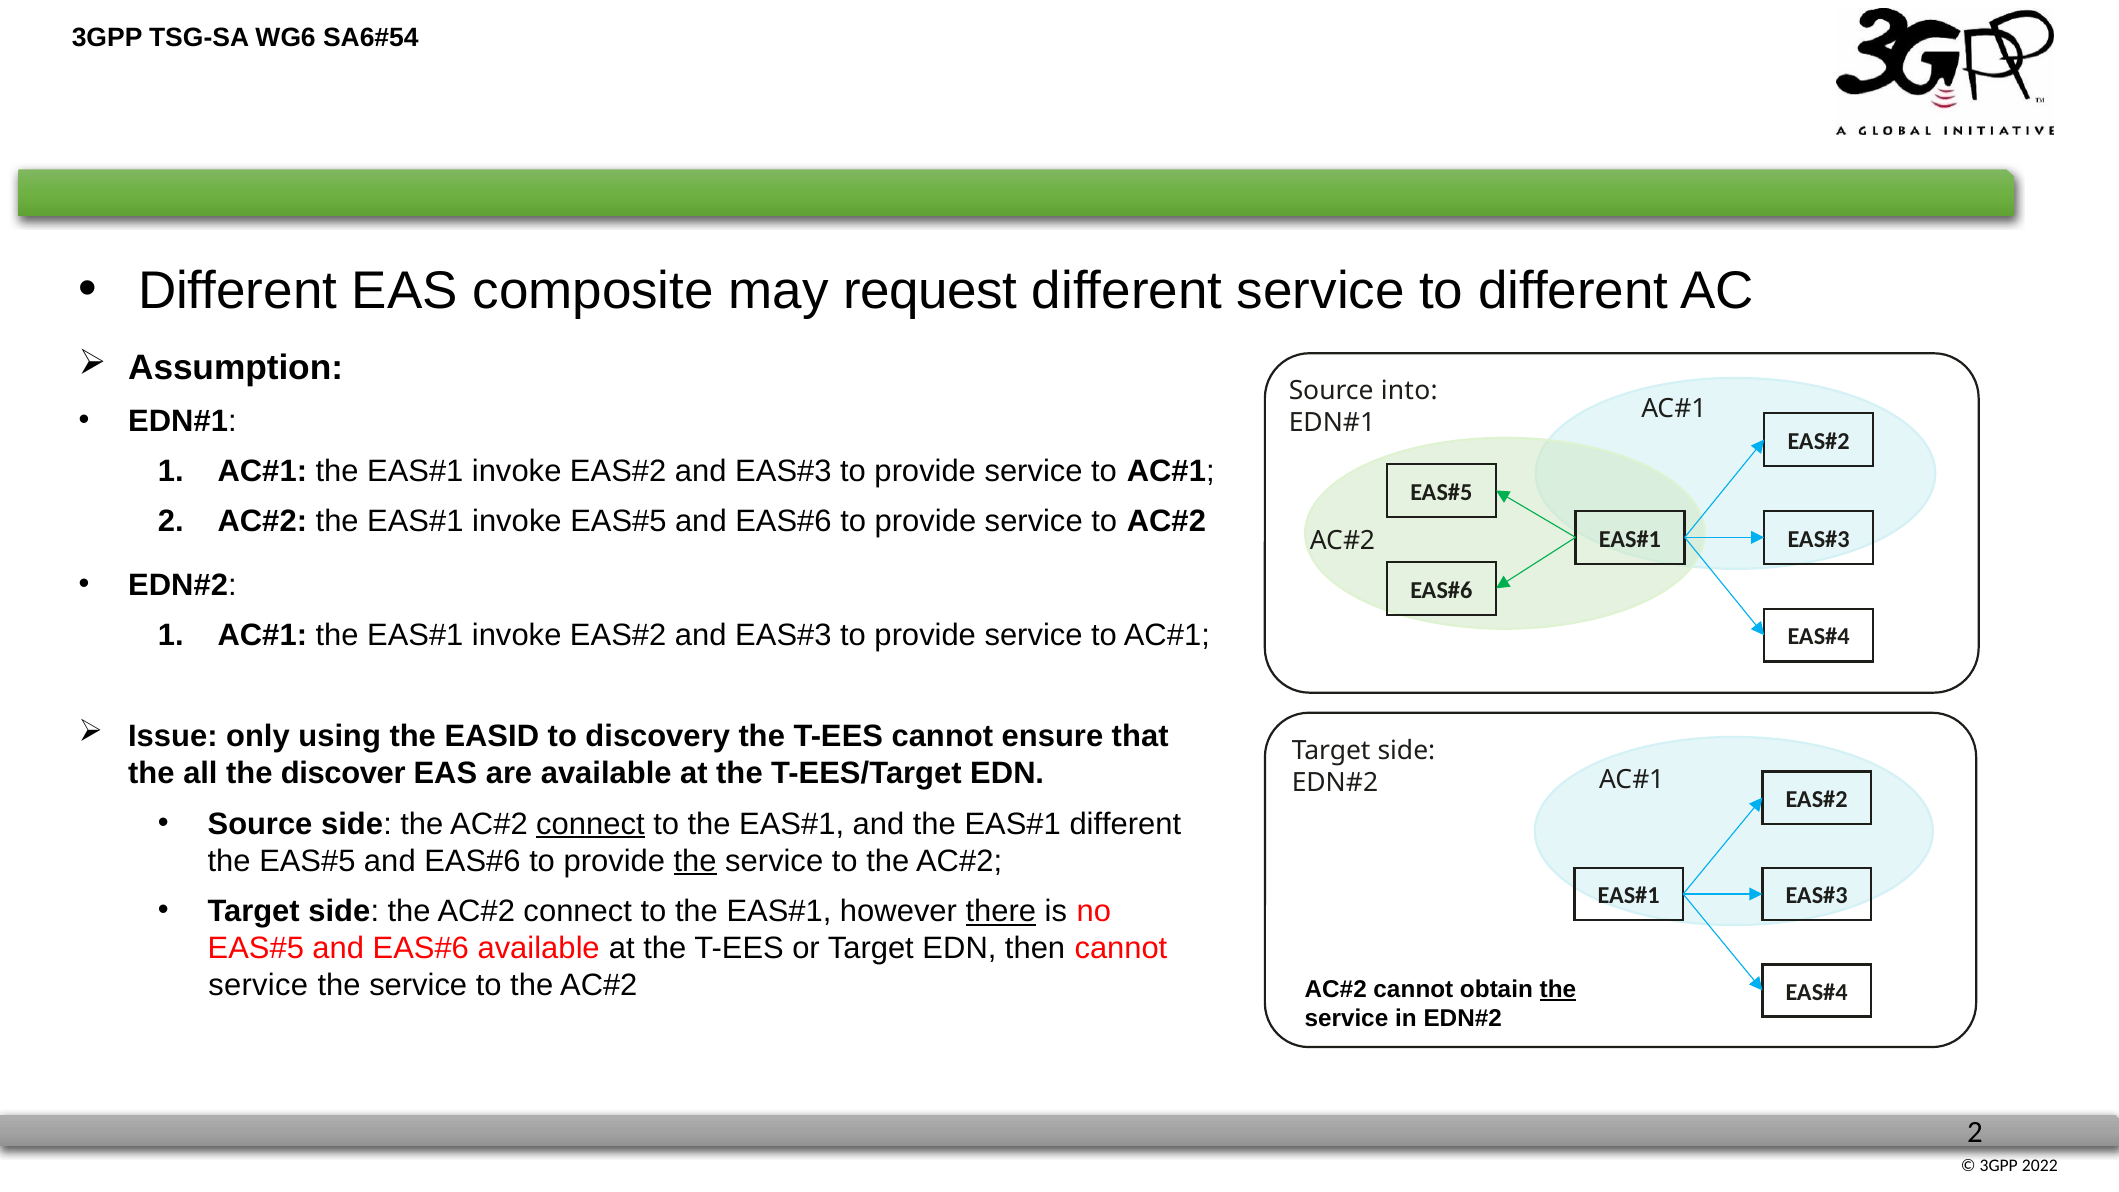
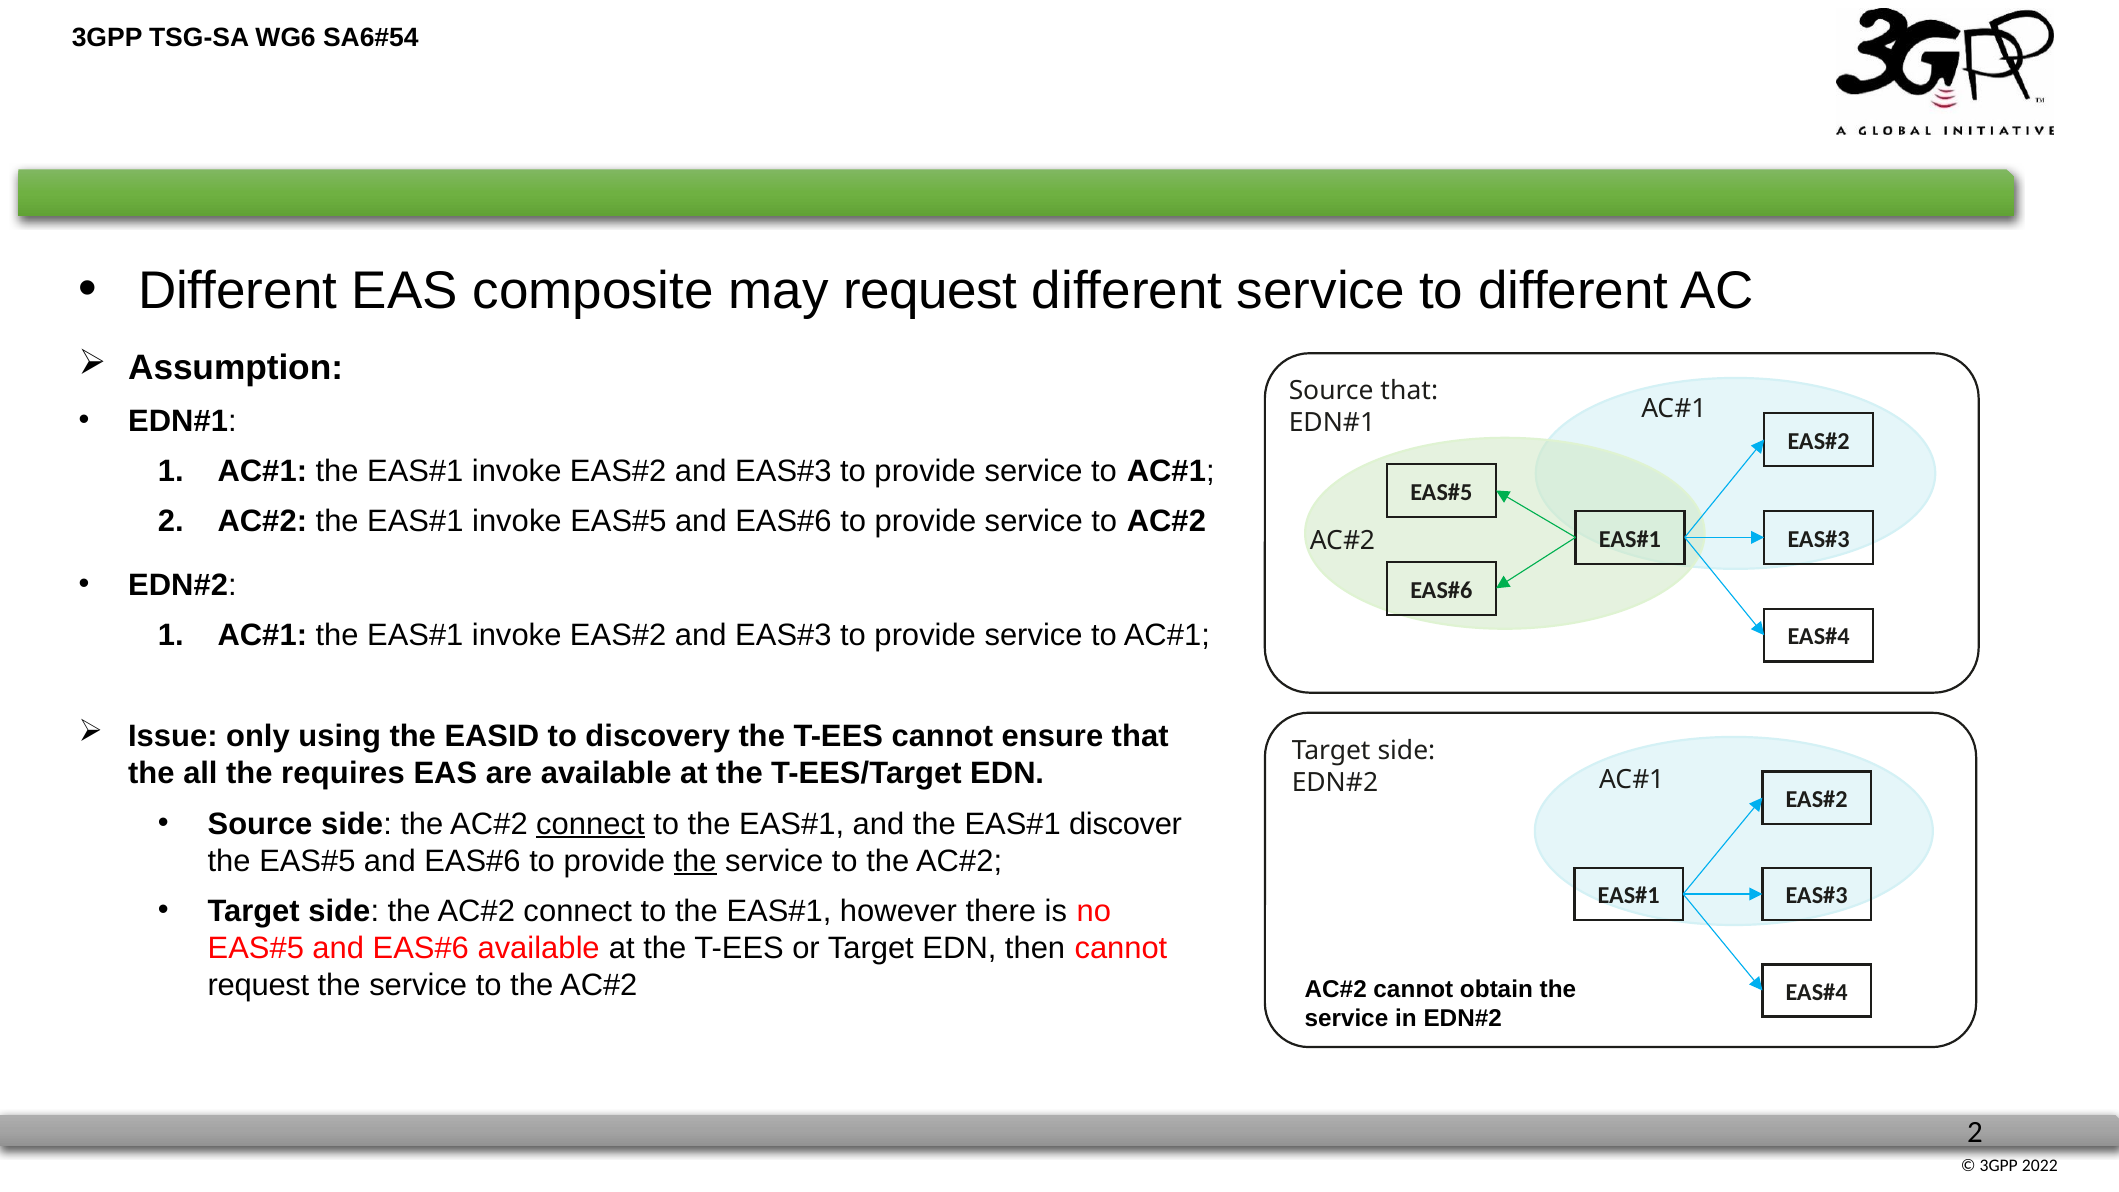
Source into: into -> that
discover: discover -> requires
different at (1125, 824): different -> discover
there underline: present -> none
service at (258, 986): service -> request
the at (1558, 989) underline: present -> none
